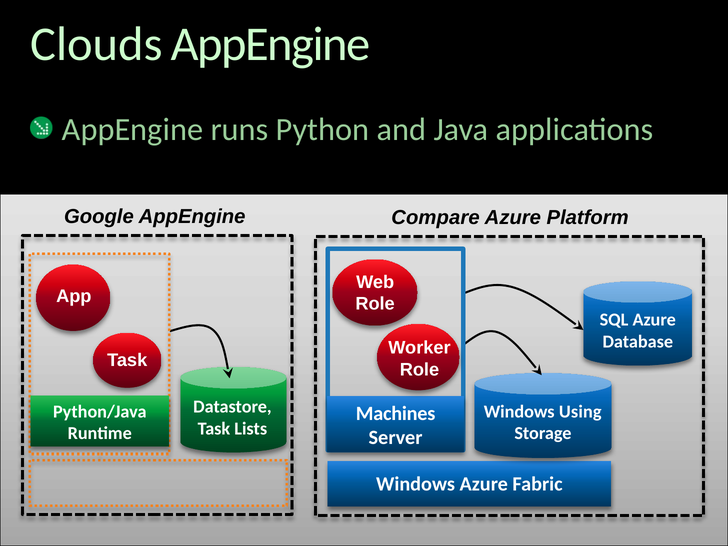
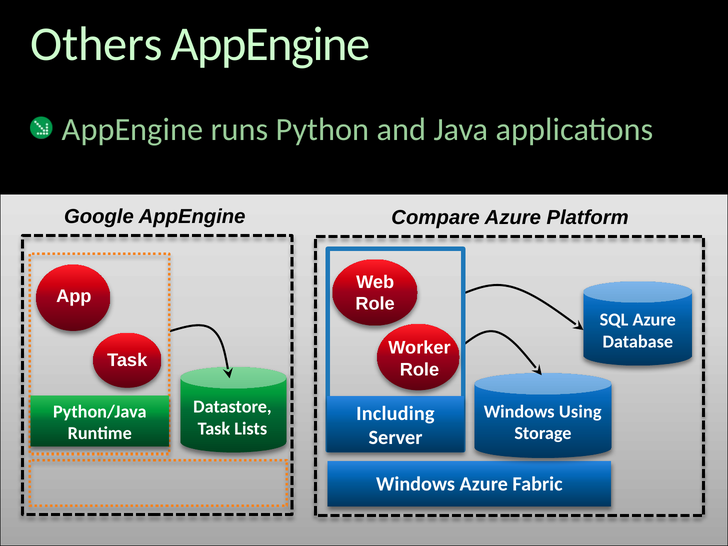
Clouds: Clouds -> Others
Machines: Machines -> Including
